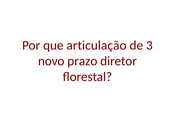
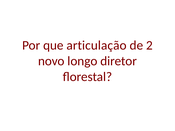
3: 3 -> 2
prazo: prazo -> longo
